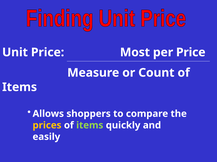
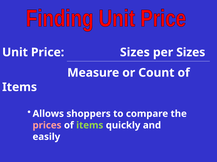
Price Most: Most -> Sizes
per Price: Price -> Sizes
prices colour: yellow -> pink
